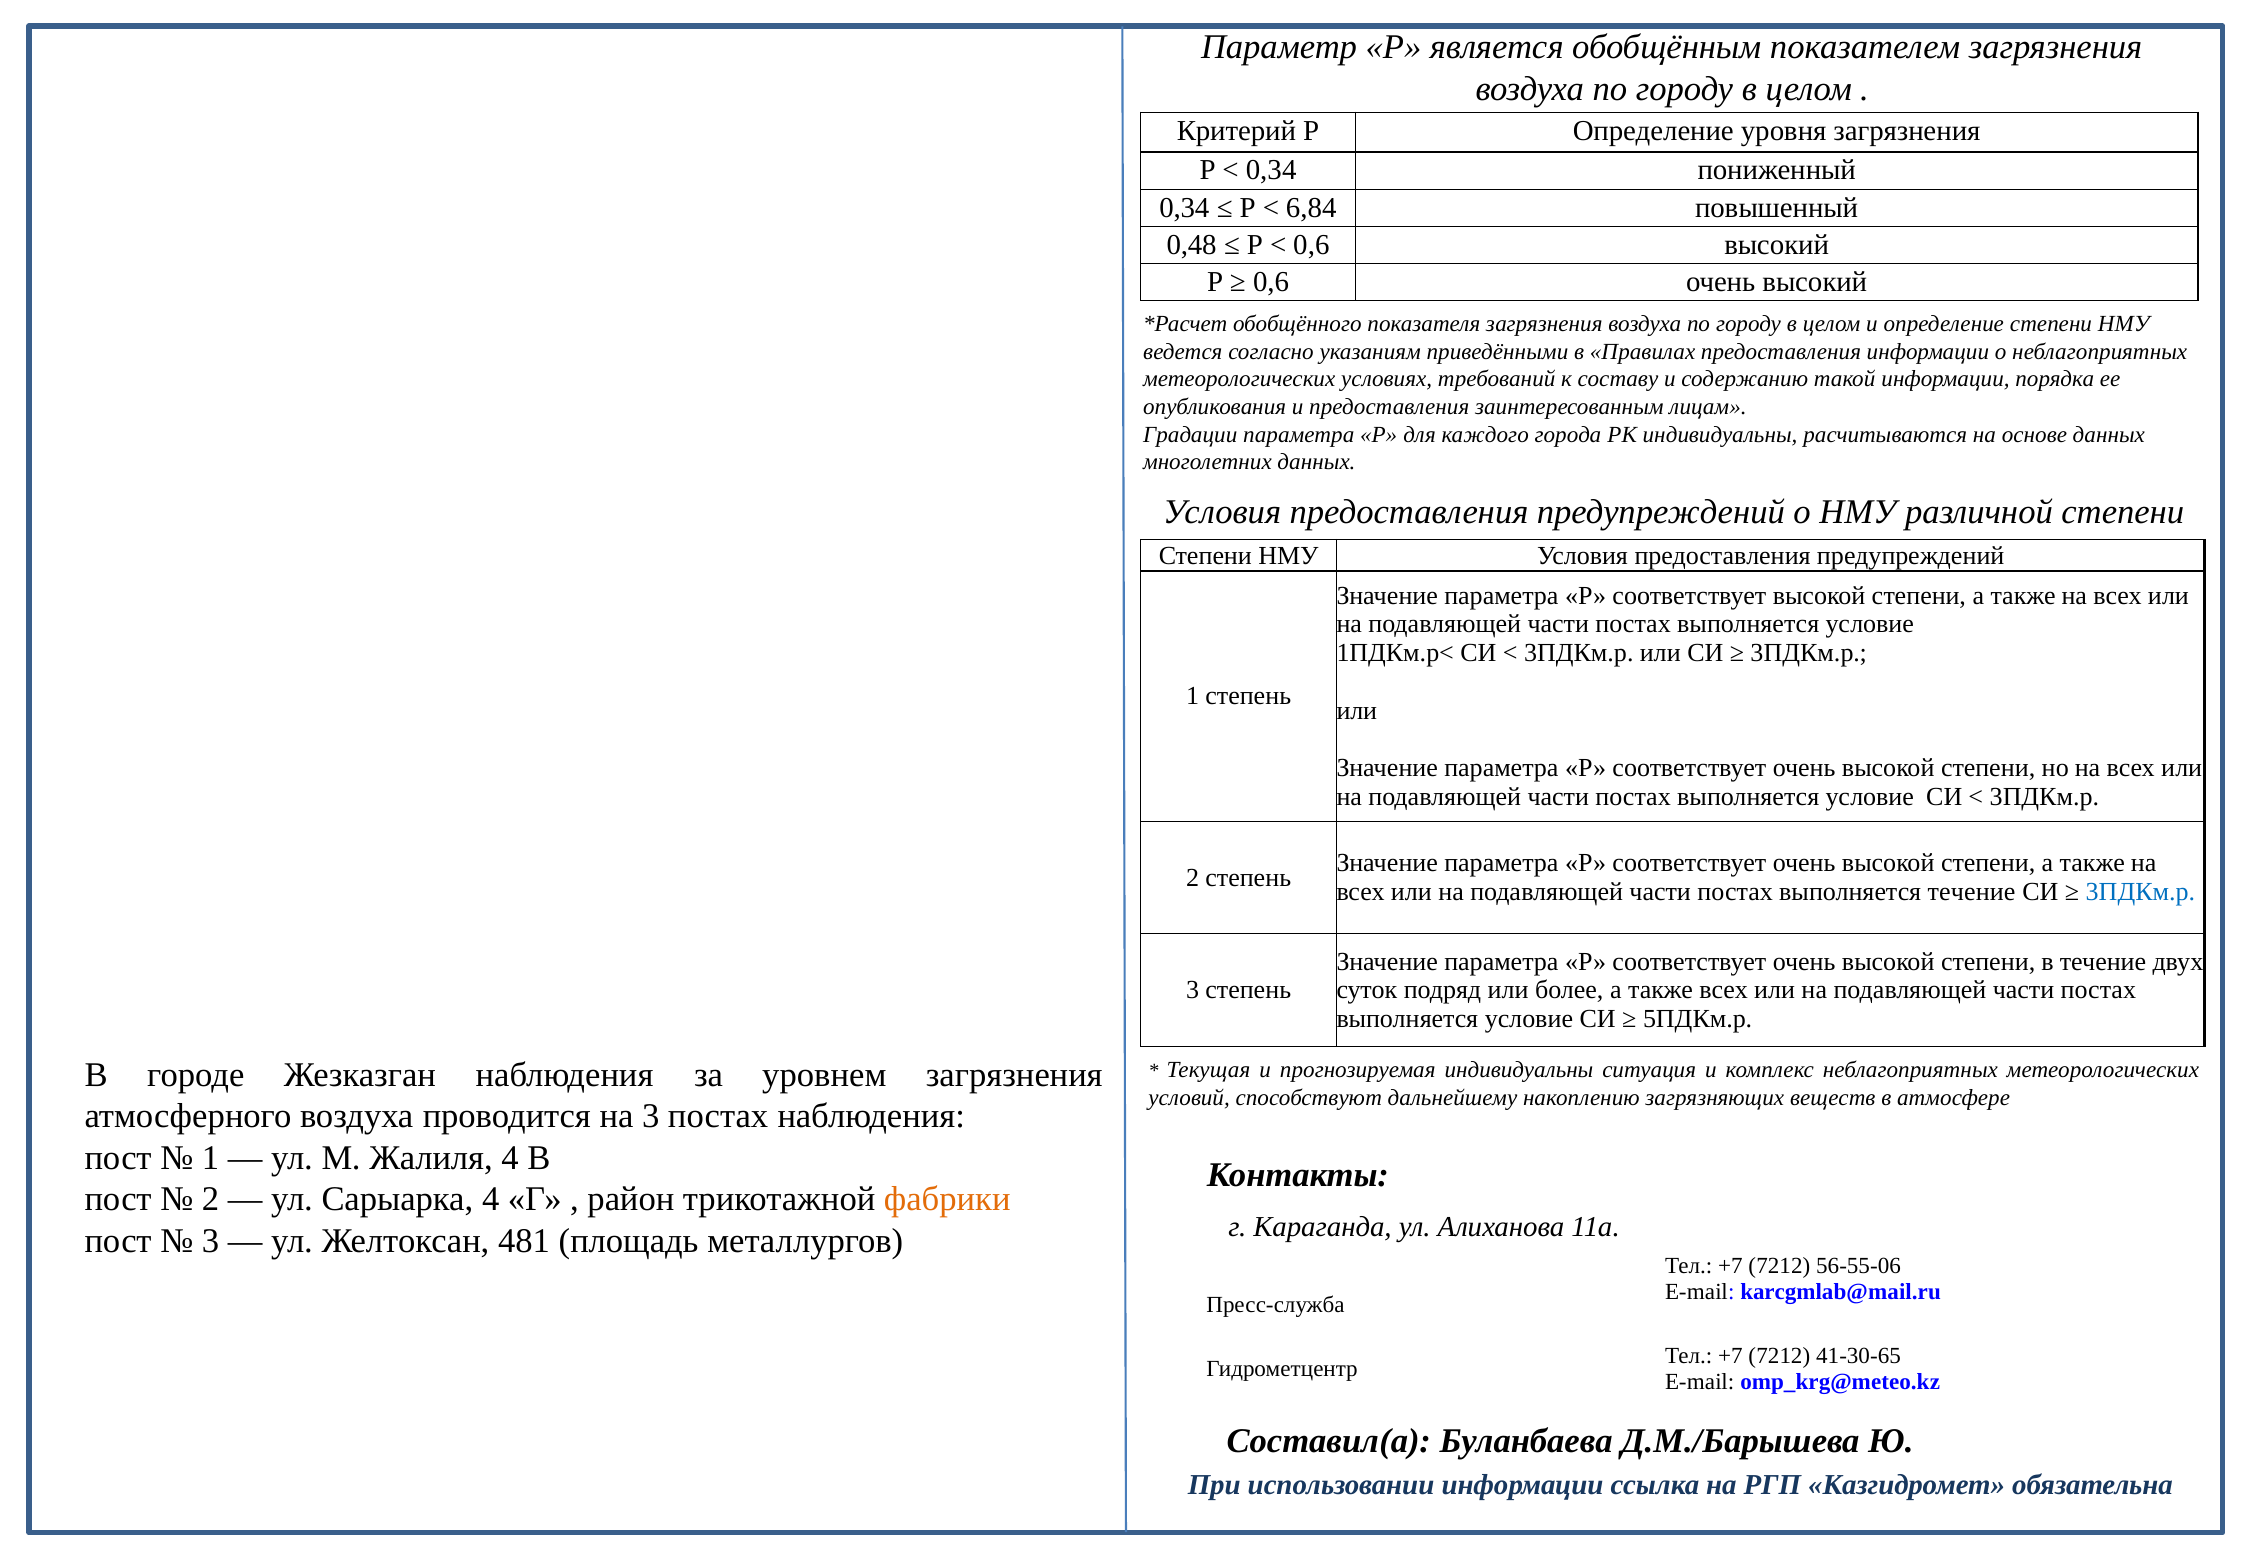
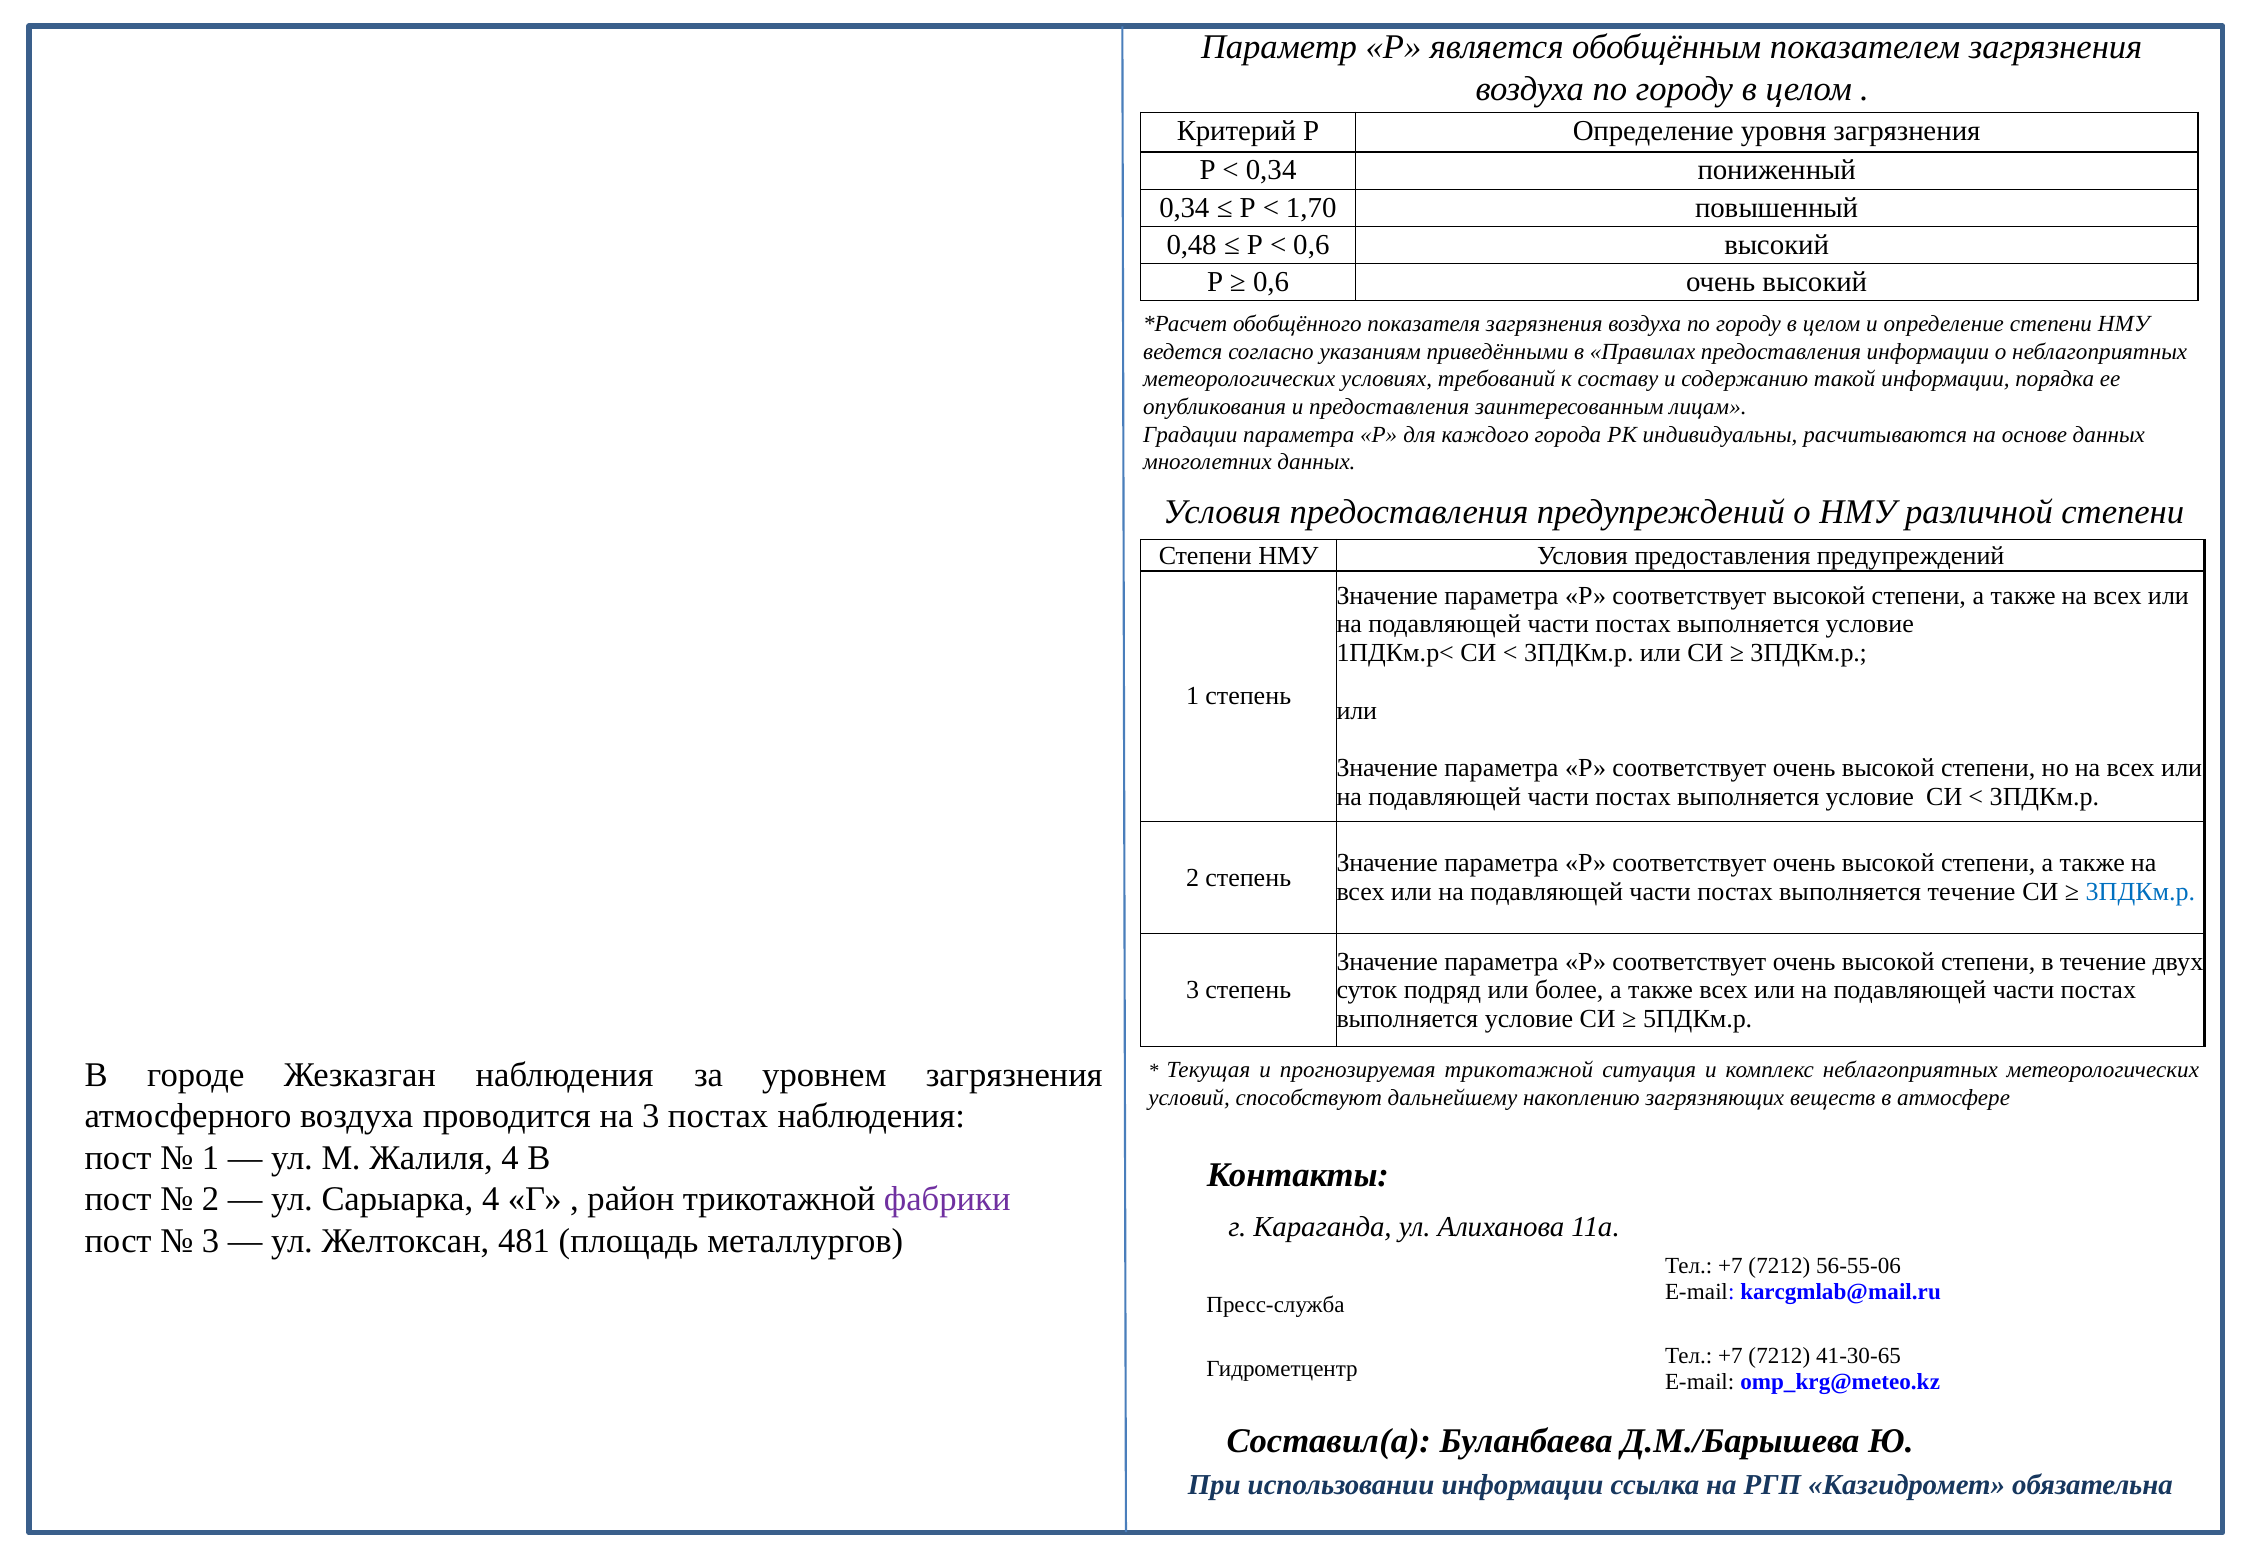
6,84: 6,84 -> 1,70
прогнозируемая индивидуальны: индивидуальны -> трикотажной
фабрики colour: orange -> purple
